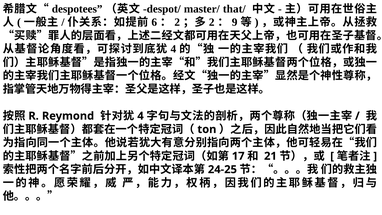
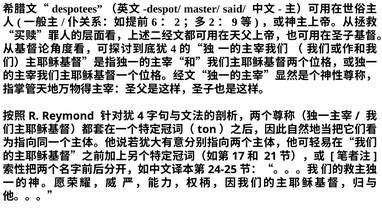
that/: that/ -> said/
